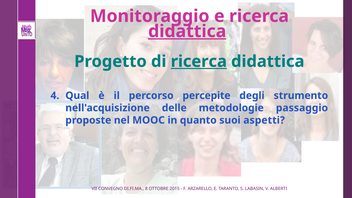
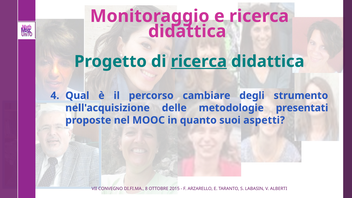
didattica at (187, 31) underline: present -> none
percepite: percepite -> cambiare
passaggio: passaggio -> presentati
